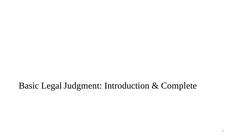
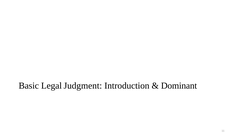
Complete: Complete -> Dominant
